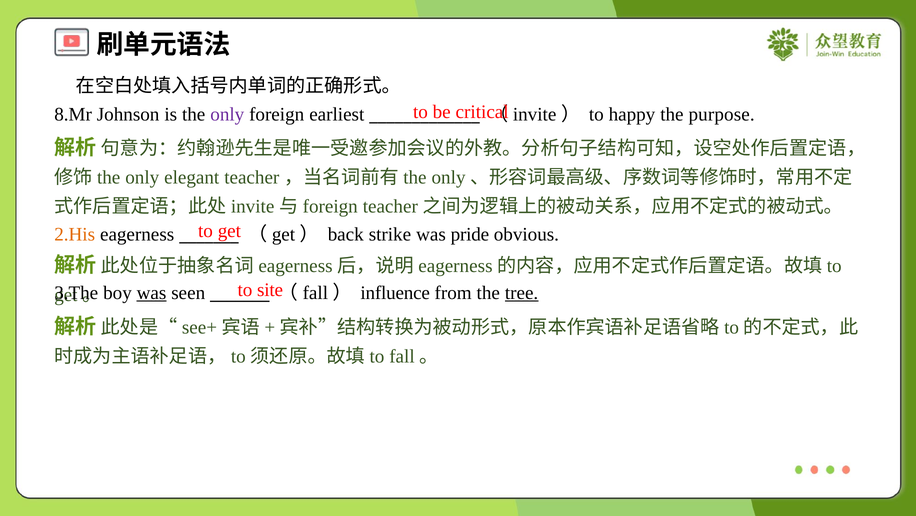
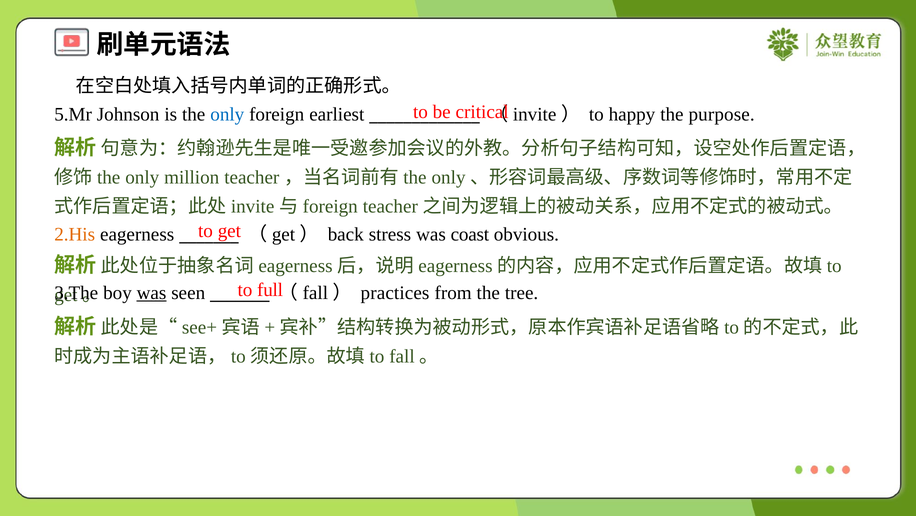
8.Mr: 8.Mr -> 5.Mr
only at (227, 114) colour: purple -> blue
elegant: elegant -> million
strike: strike -> stress
pride: pride -> coast
site: site -> full
influence: influence -> practices
tree underline: present -> none
